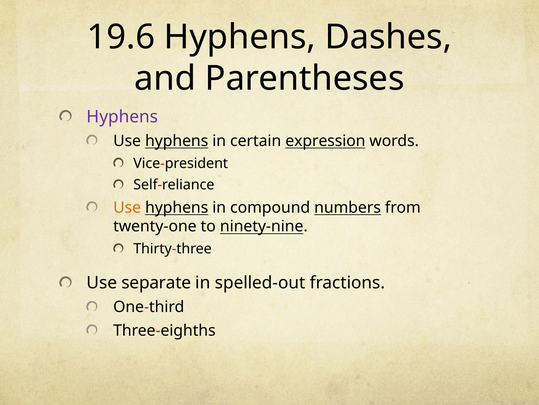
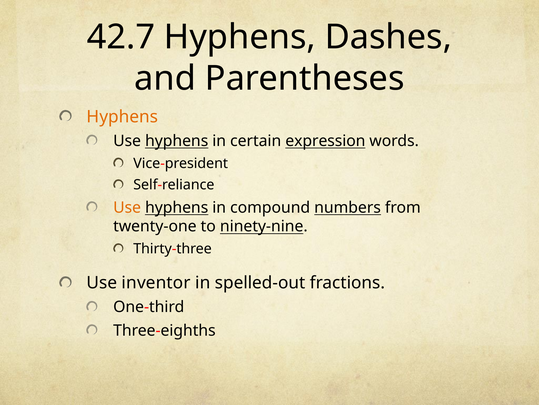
19.6: 19.6 -> 42.7
Hyphens at (122, 117) colour: purple -> orange
separate: separate -> inventor
